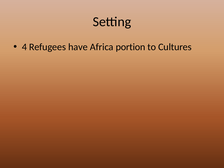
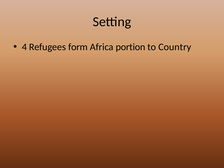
have: have -> form
Cultures: Cultures -> Country
